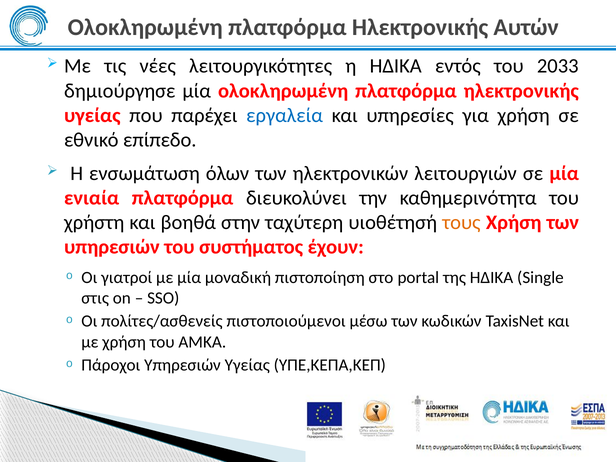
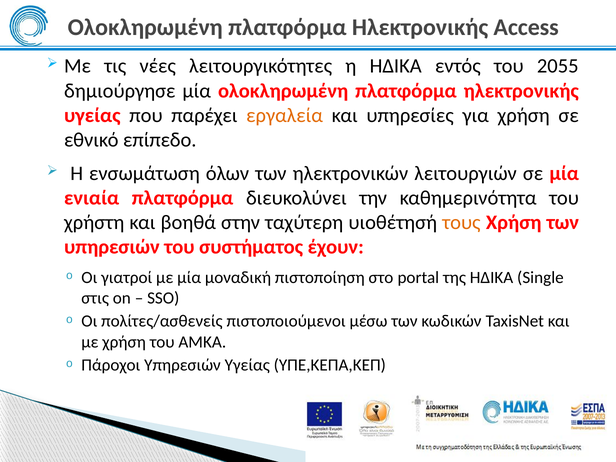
Αυτών: Αυτών -> Access
2033: 2033 -> 2055
εργαλεία colour: blue -> orange
